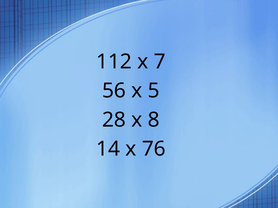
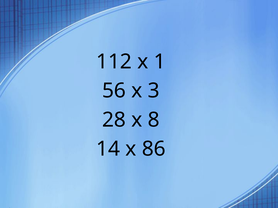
7: 7 -> 1
5: 5 -> 3
76: 76 -> 86
